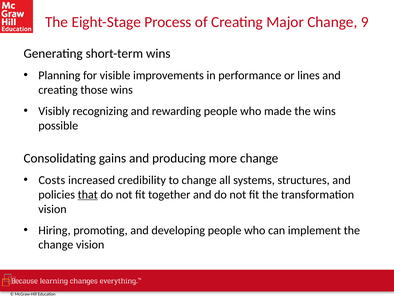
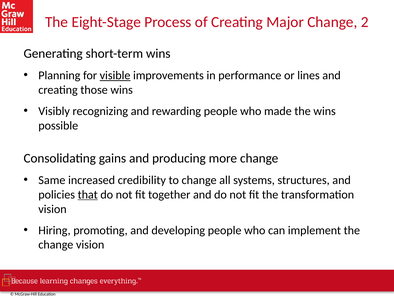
9: 9 -> 2
visible underline: none -> present
Costs: Costs -> Same
